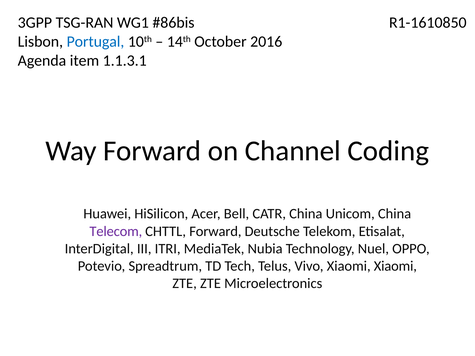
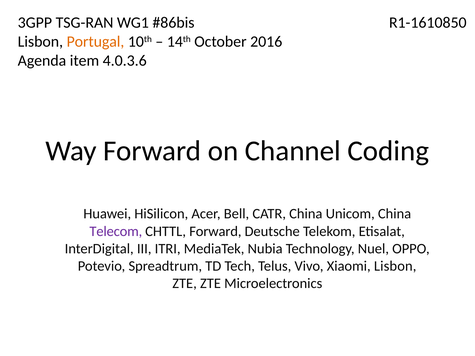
Portugal colour: blue -> orange
1.1.3.1: 1.1.3.1 -> 4.0.3.6
Xiaomi Xiaomi: Xiaomi -> Lisbon
